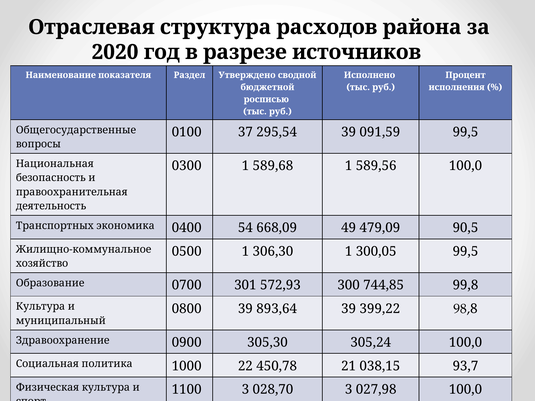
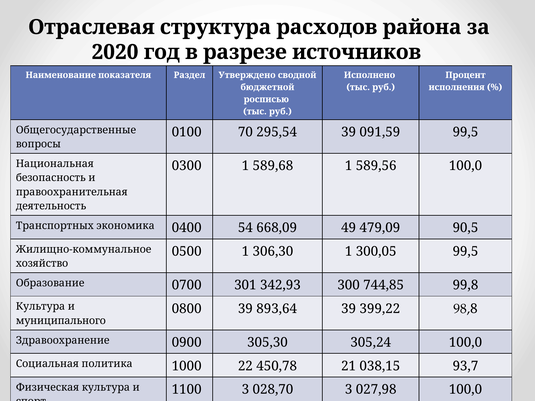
37: 37 -> 70
572,93: 572,93 -> 342,93
муниципальный: муниципальный -> муниципального
